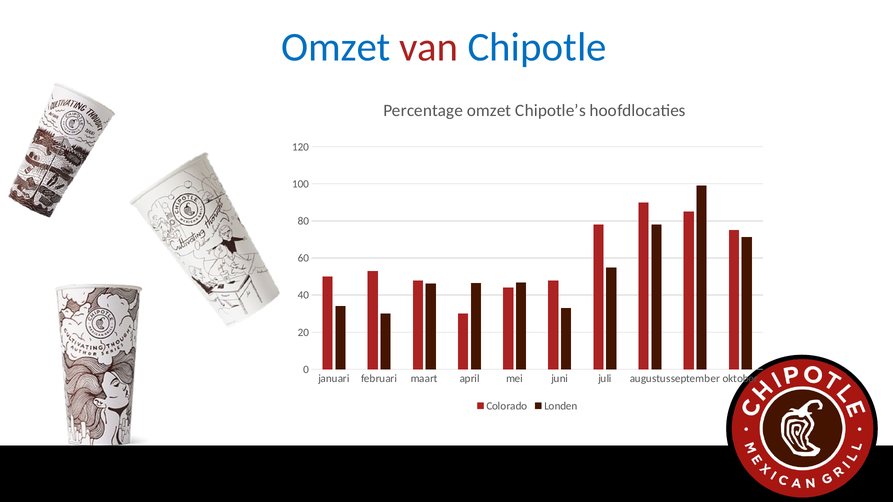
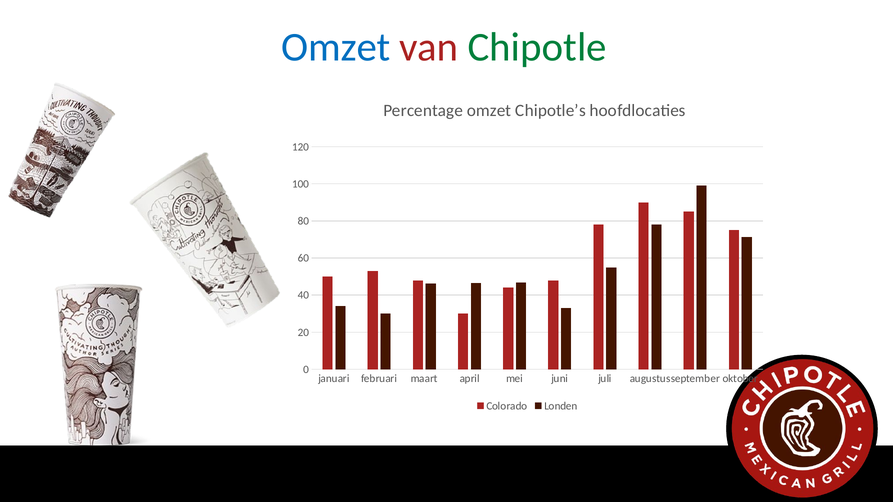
Chipotle colour: blue -> green
